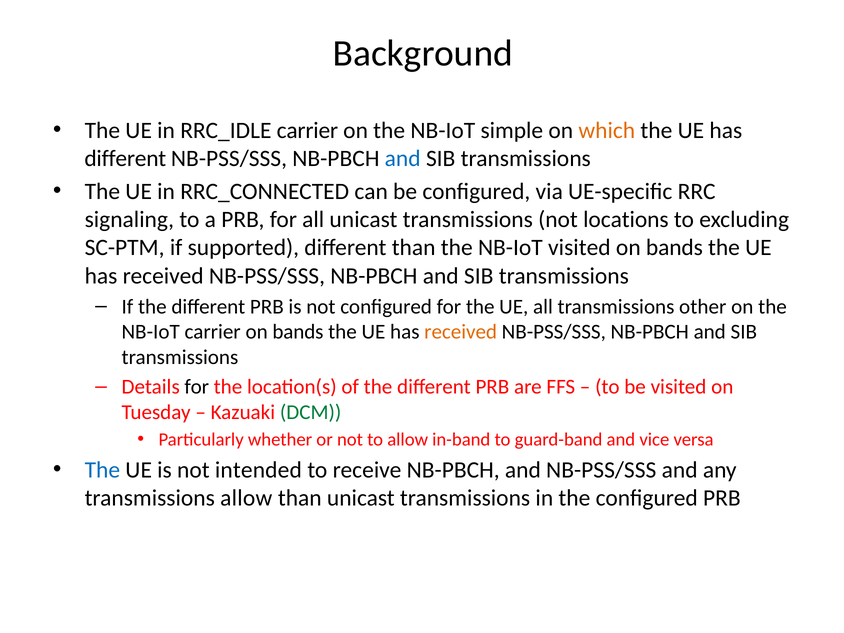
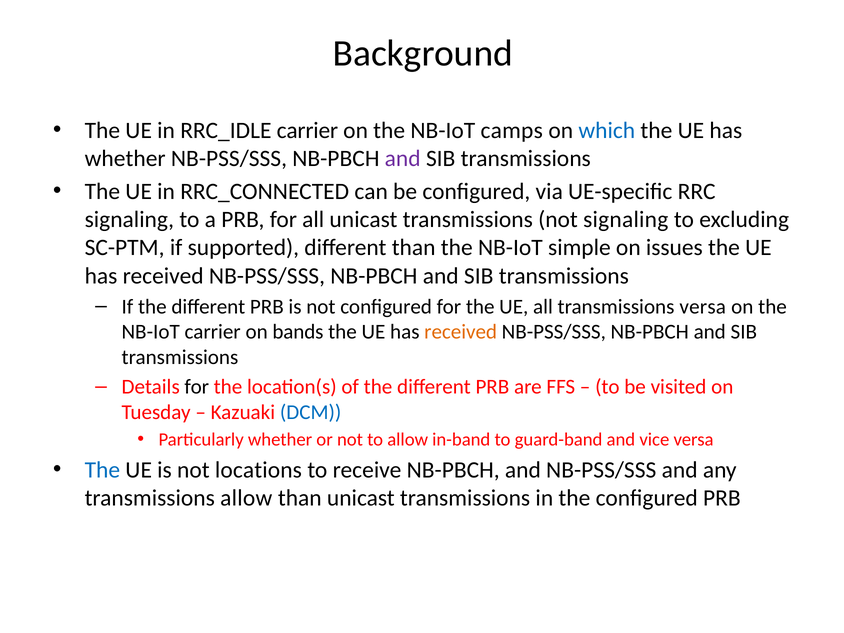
simple: simple -> camps
which colour: orange -> blue
different at (125, 159): different -> whether
and at (403, 159) colour: blue -> purple
not locations: locations -> signaling
NB-IoT visited: visited -> simple
bands at (674, 248): bands -> issues
transmissions other: other -> versa
DCM colour: green -> blue
intended: intended -> locations
